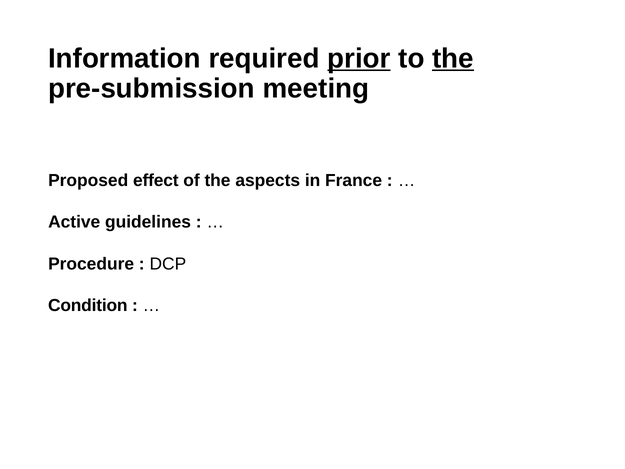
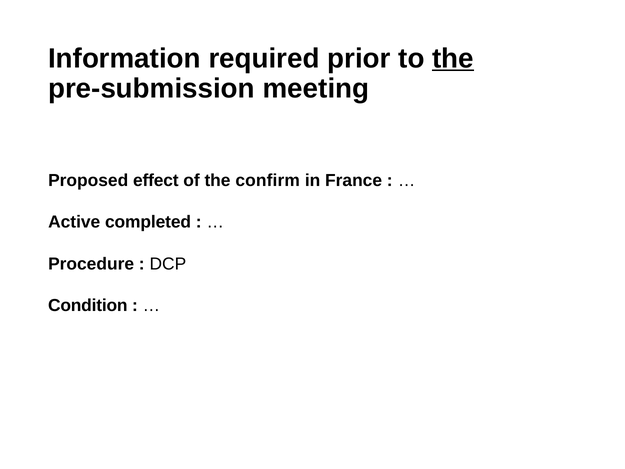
prior underline: present -> none
aspects: aspects -> confirm
guidelines: guidelines -> completed
